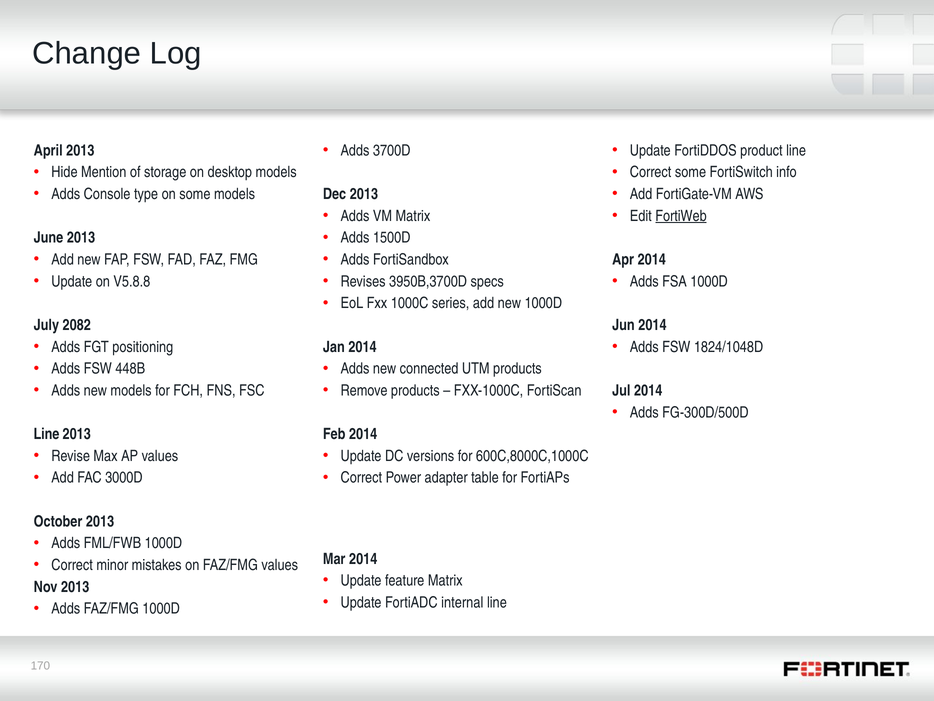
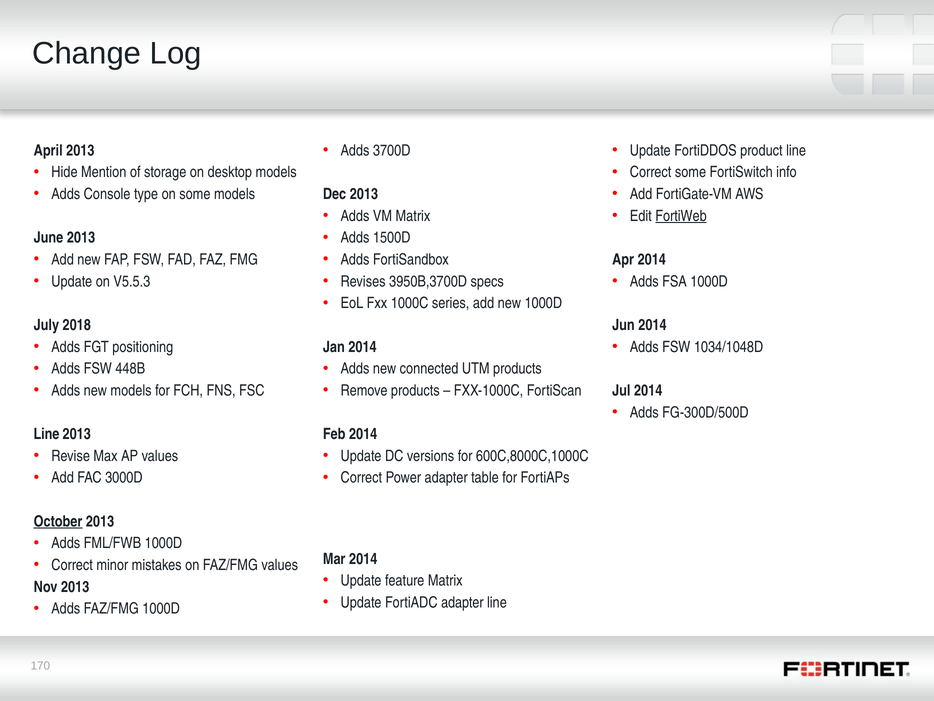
V5.8.8: V5.8.8 -> V5.5.3
2082: 2082 -> 2018
1824/1048D: 1824/1048D -> 1034/1048D
October underline: none -> present
FortiADC internal: internal -> adapter
